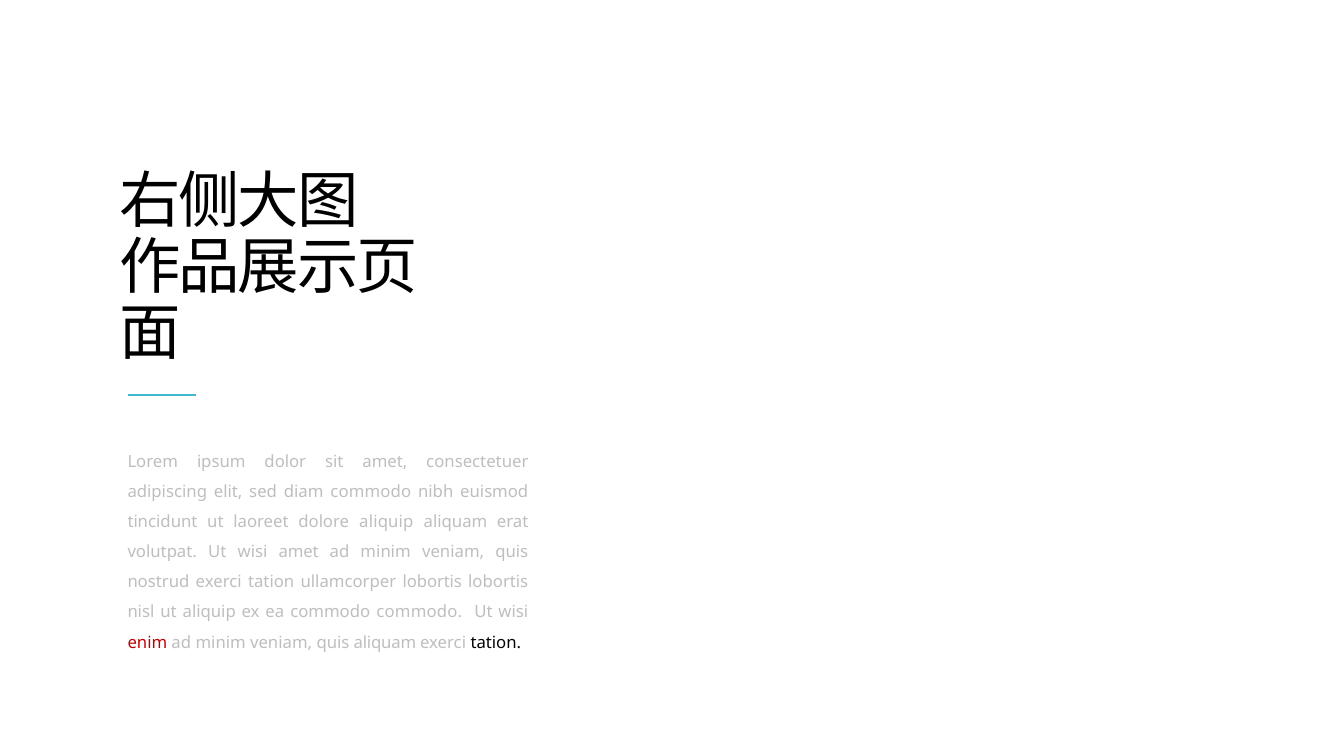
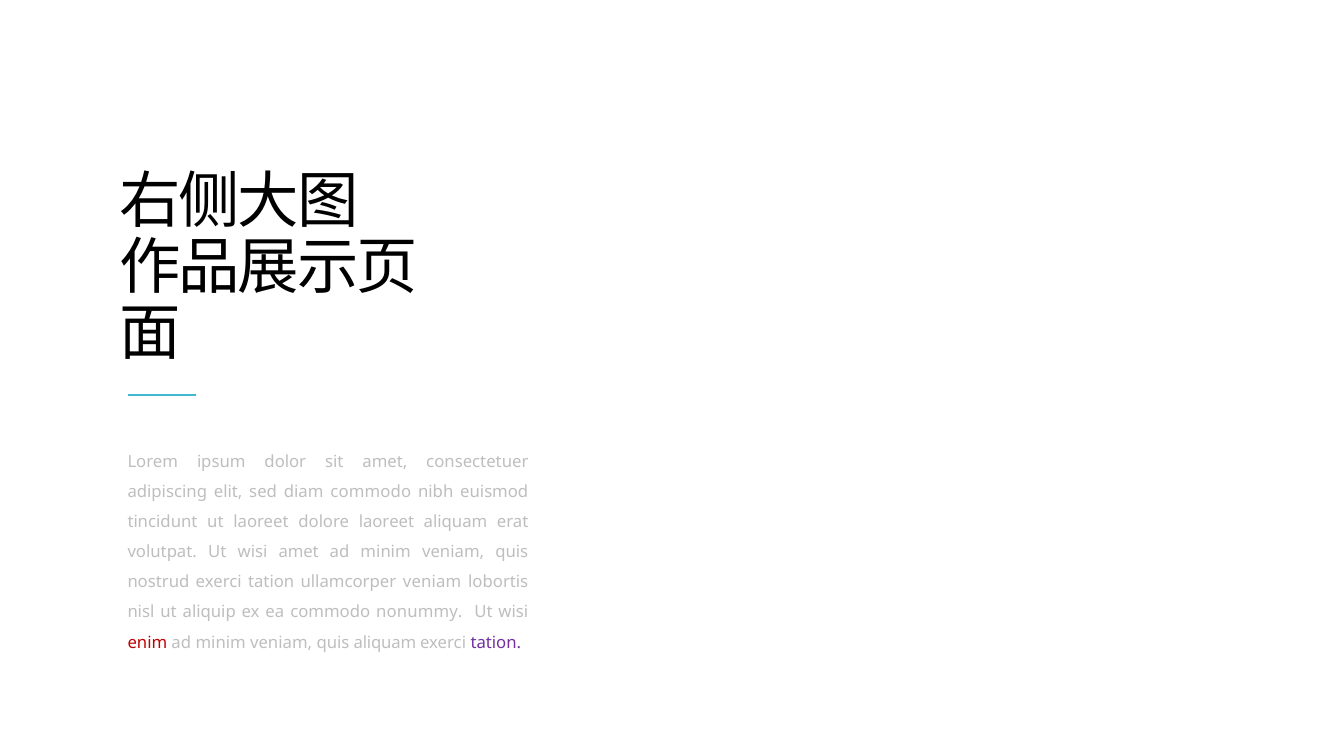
dolore aliquip: aliquip -> laoreet
ullamcorper lobortis: lobortis -> veniam
commodo commodo: commodo -> nonummy
tation at (496, 642) colour: black -> purple
